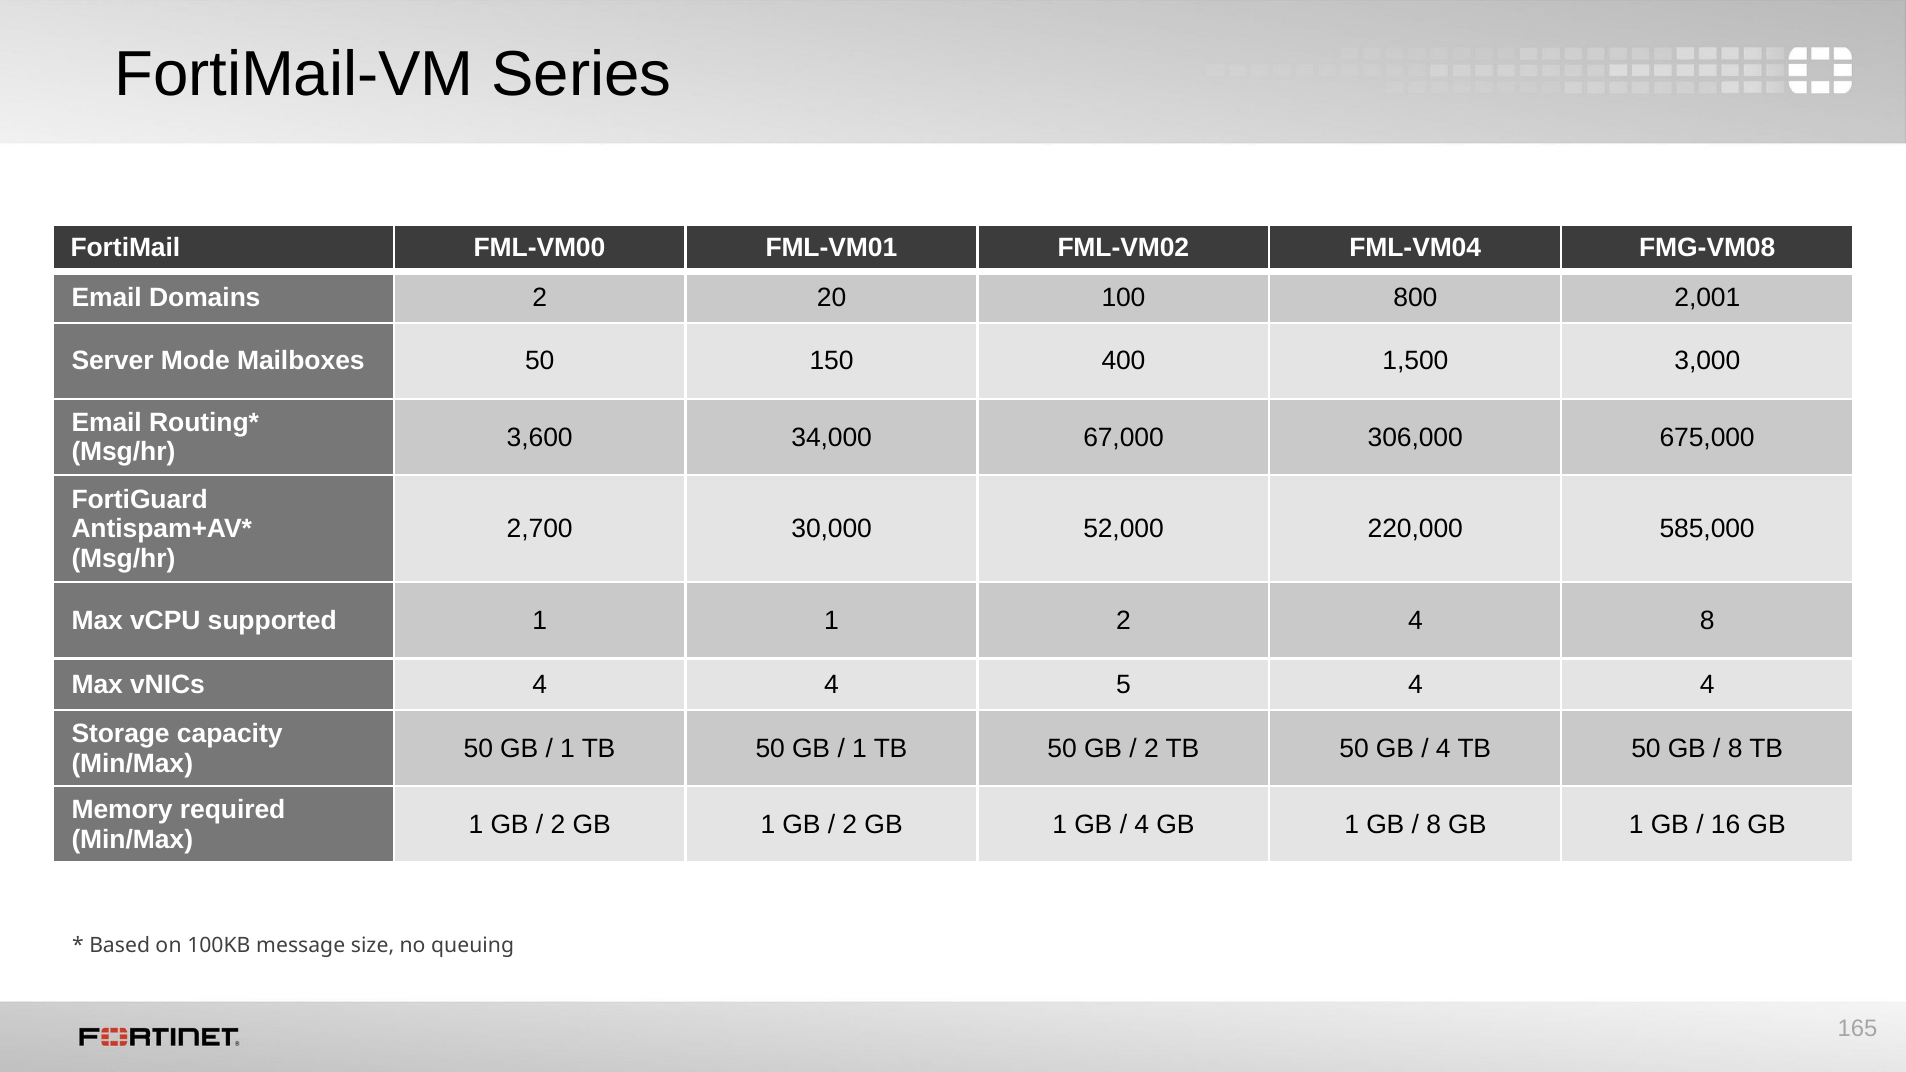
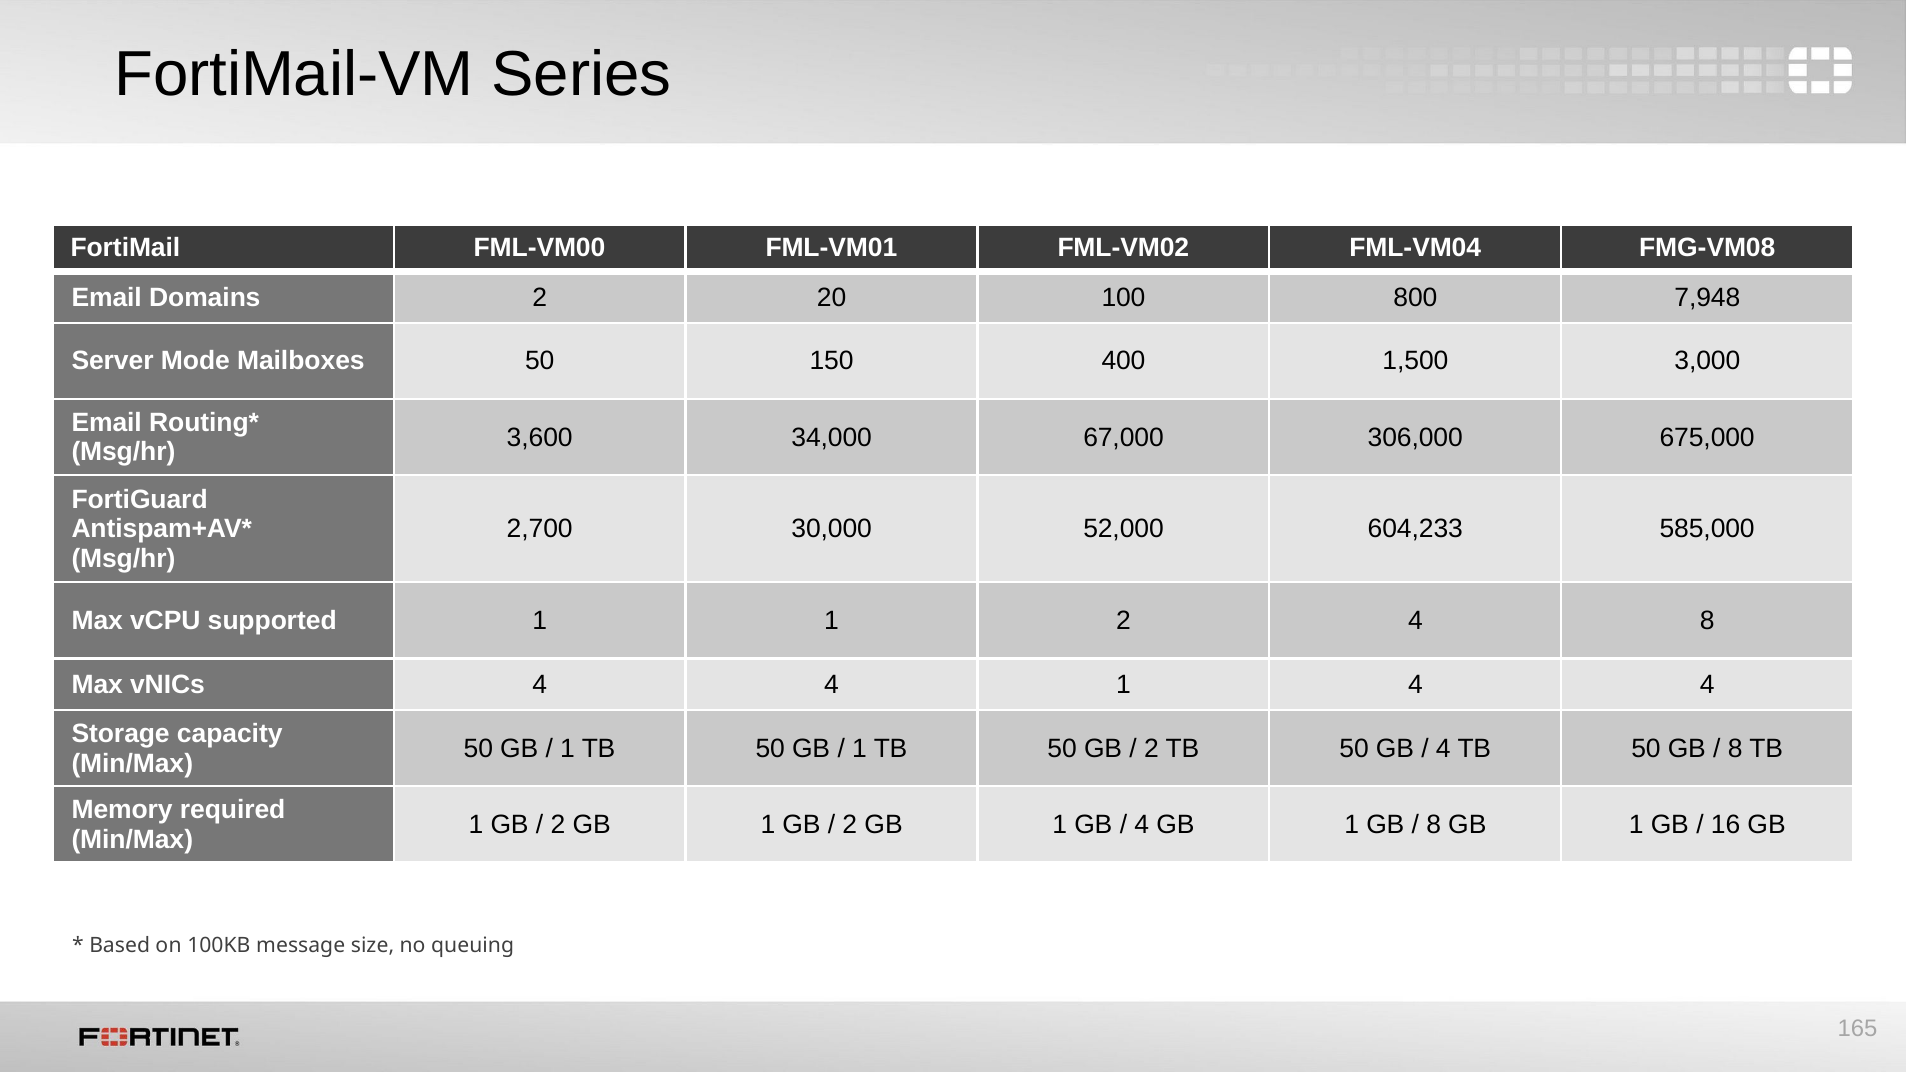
2,001: 2,001 -> 7,948
220,000: 220,000 -> 604,233
4 5: 5 -> 1
